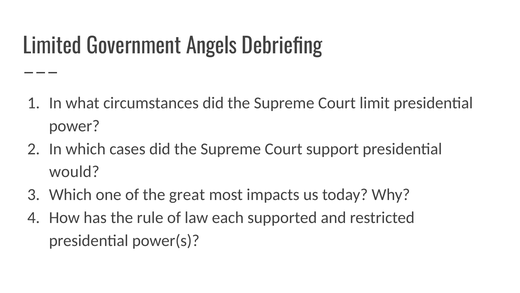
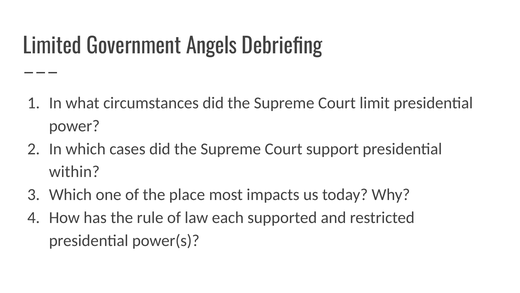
would: would -> within
great: great -> place
